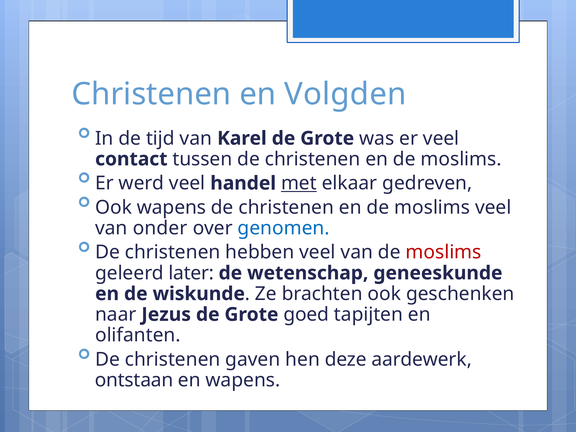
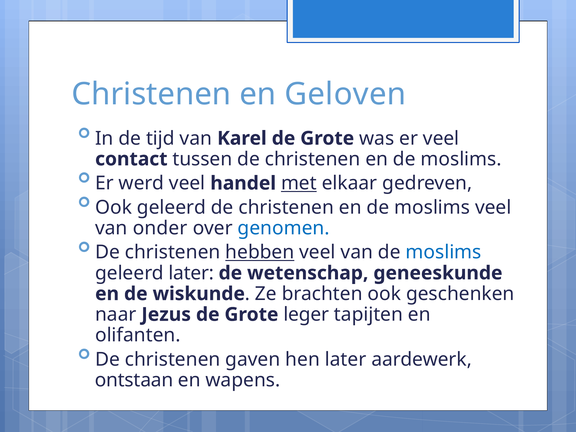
Volgden: Volgden -> Geloven
Ook wapens: wapens -> geleerd
hebben underline: none -> present
moslims at (444, 252) colour: red -> blue
goed: goed -> leger
hen deze: deze -> later
